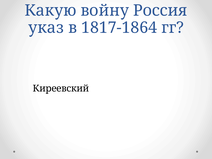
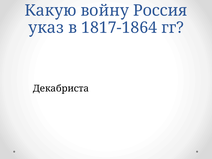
Киреевский: Киреевский -> Декабриста
